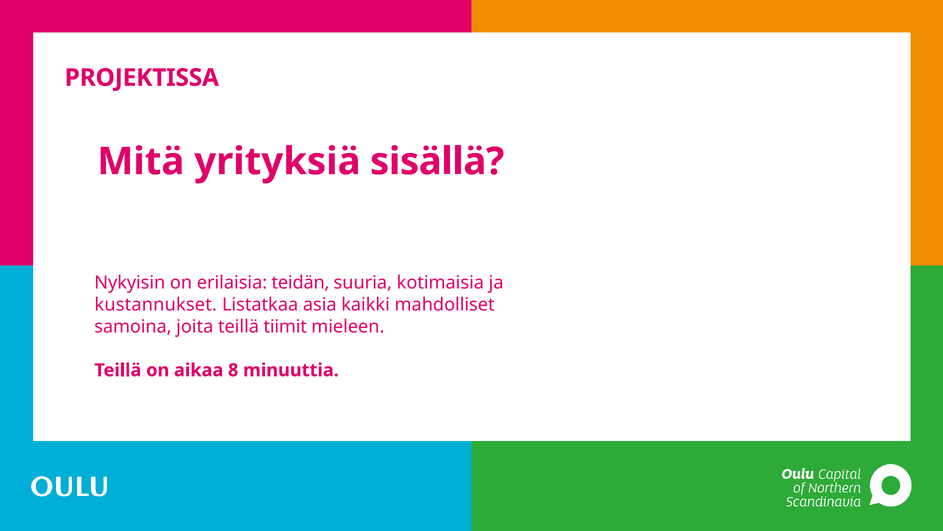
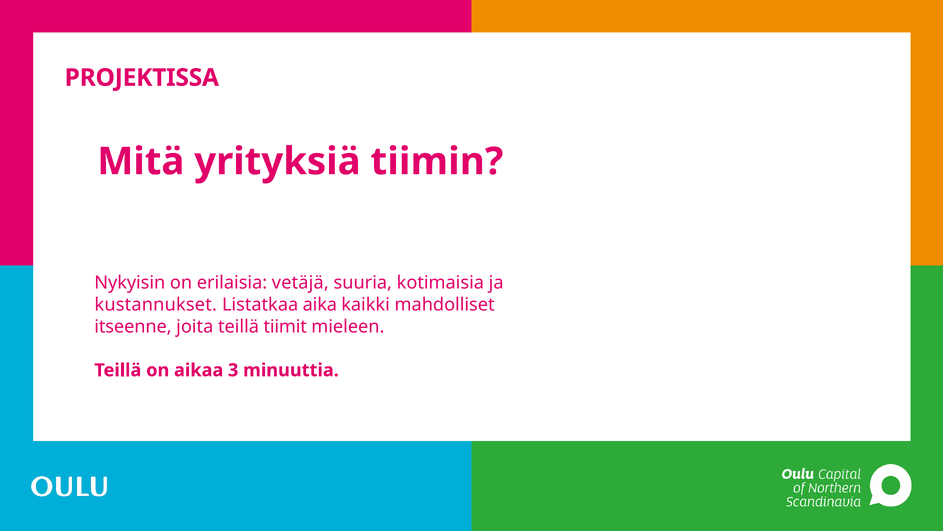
sisällä: sisällä -> tiimin
teidän: teidän -> vetäjä
asia: asia -> aika
samoina: samoina -> itseenne
8: 8 -> 3
